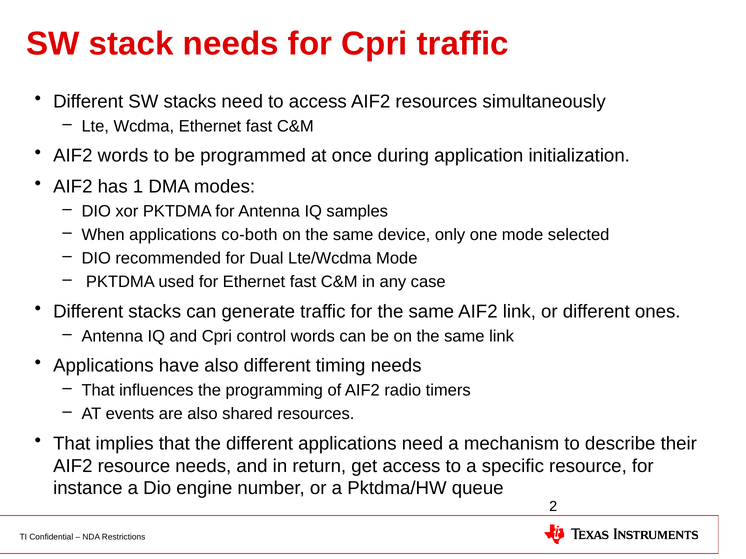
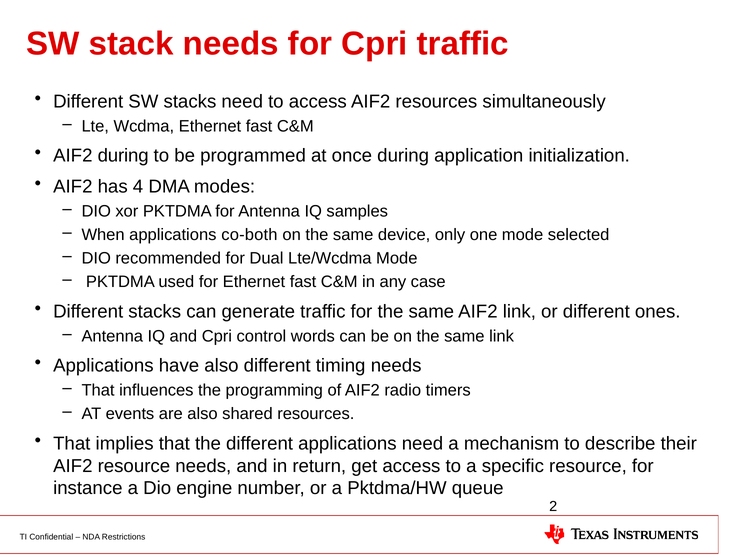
AIF2 words: words -> during
1: 1 -> 4
